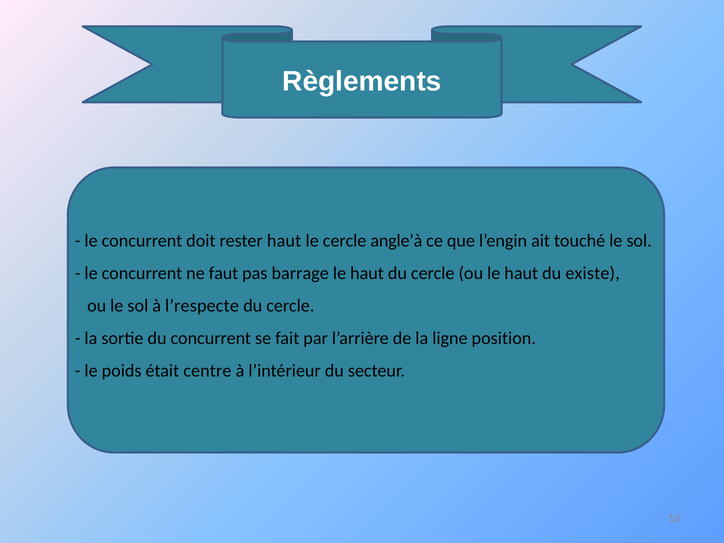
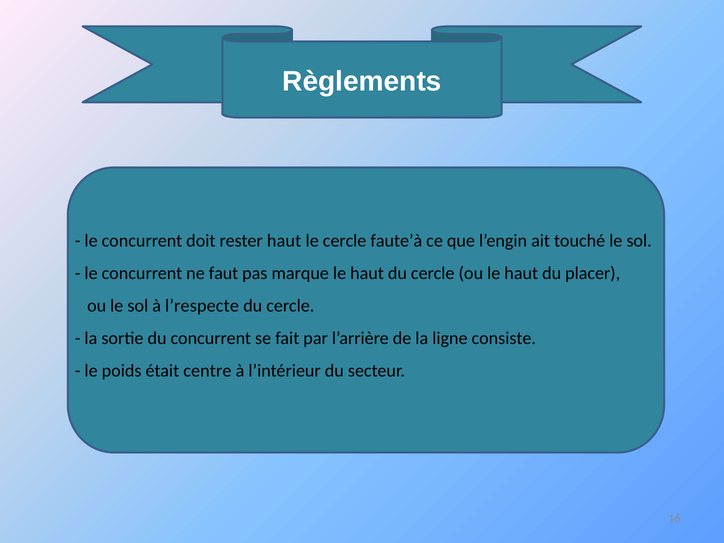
angle’à: angle’à -> faute’à
barrage: barrage -> marque
existe: existe -> placer
position: position -> consiste
